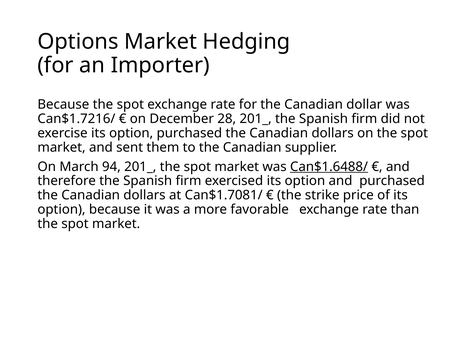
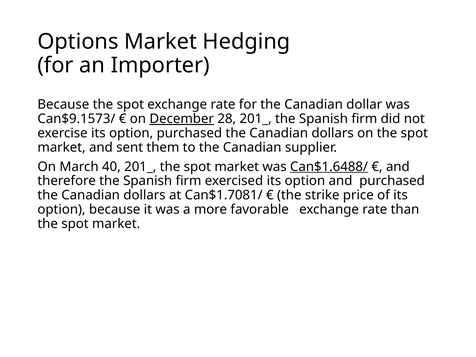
Can$1.7216/: Can$1.7216/ -> Can$9.1573/
December underline: none -> present
94: 94 -> 40
